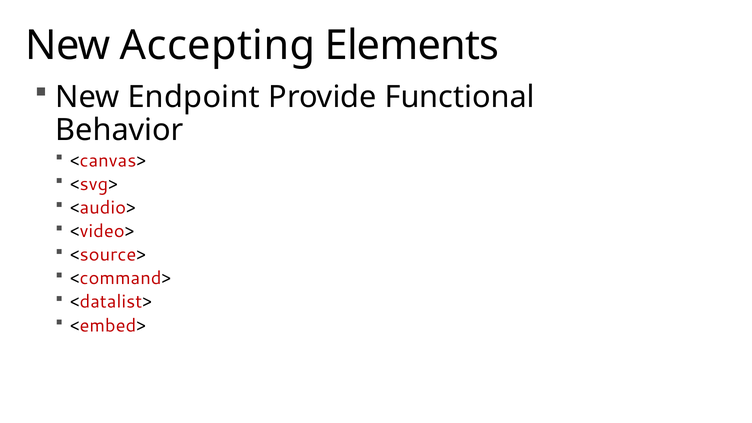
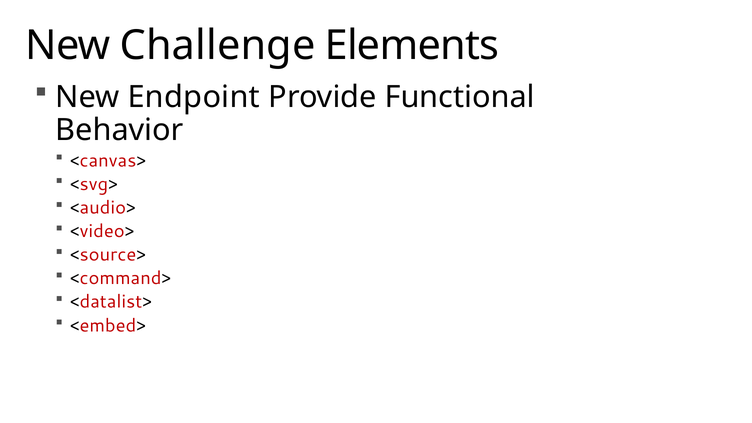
Accepting: Accepting -> Challenge
